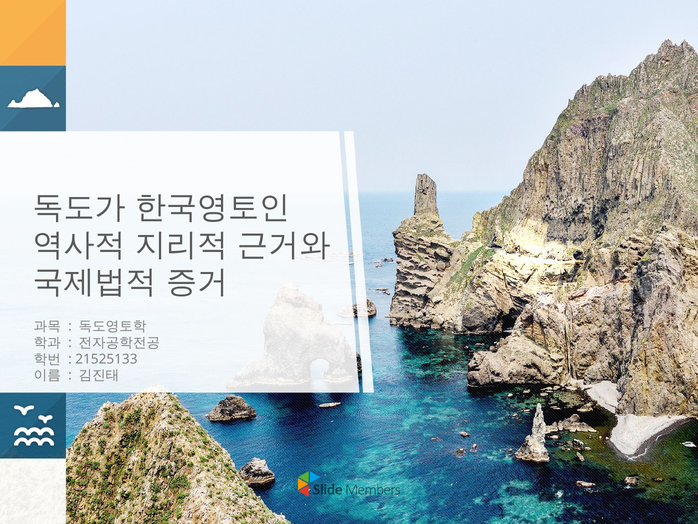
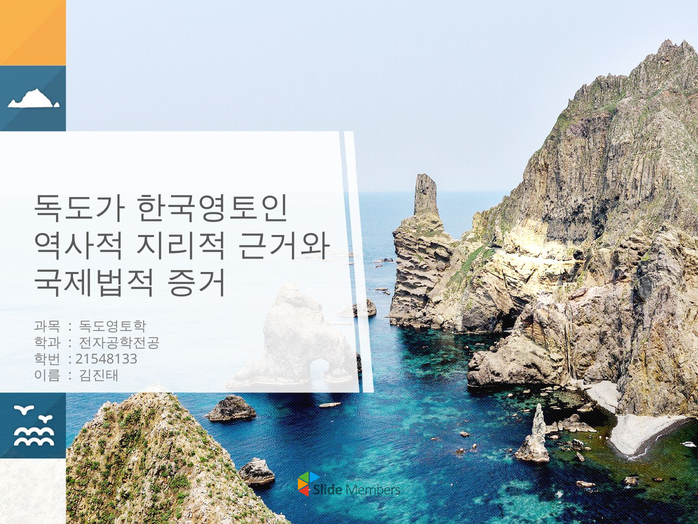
21525133: 21525133 -> 21548133
